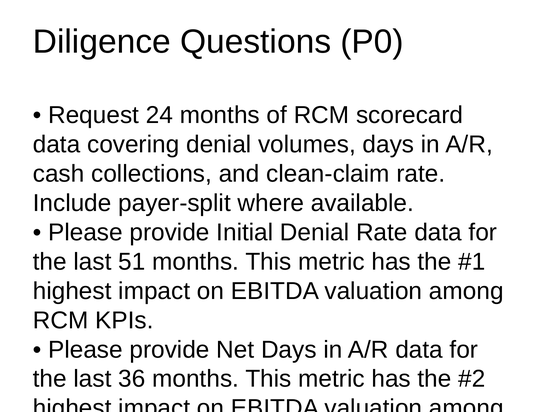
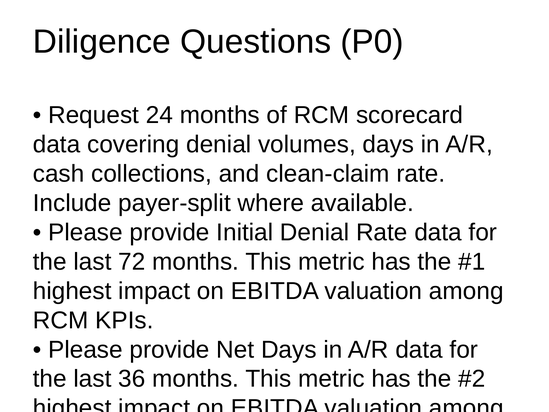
51: 51 -> 72
